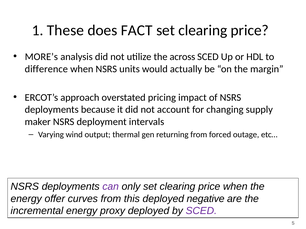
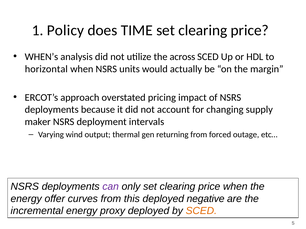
These: These -> Policy
FACT: FACT -> TIME
MORE’s: MORE’s -> WHEN’s
difference: difference -> horizontal
SCED at (201, 211) colour: purple -> orange
